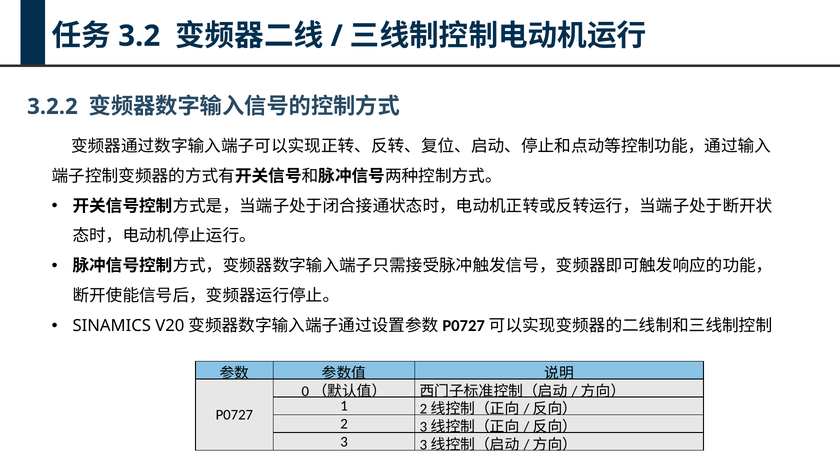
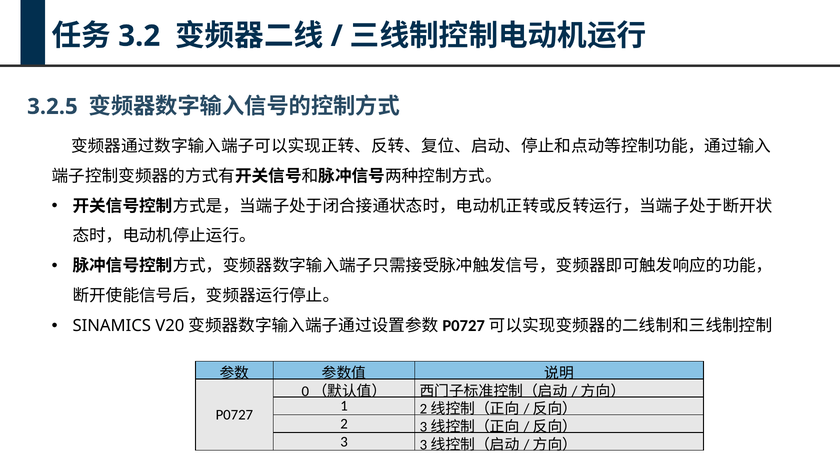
3.2.2: 3.2.2 -> 3.2.5
